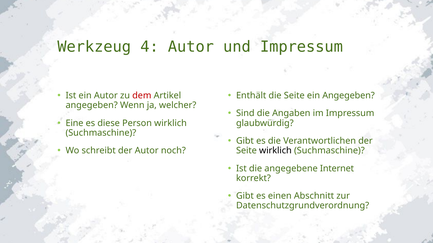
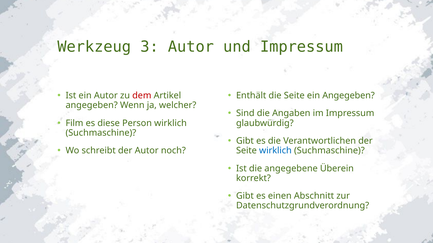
4: 4 -> 3
Eine: Eine -> Film
wirklich at (275, 151) colour: black -> blue
Internet: Internet -> Überein
